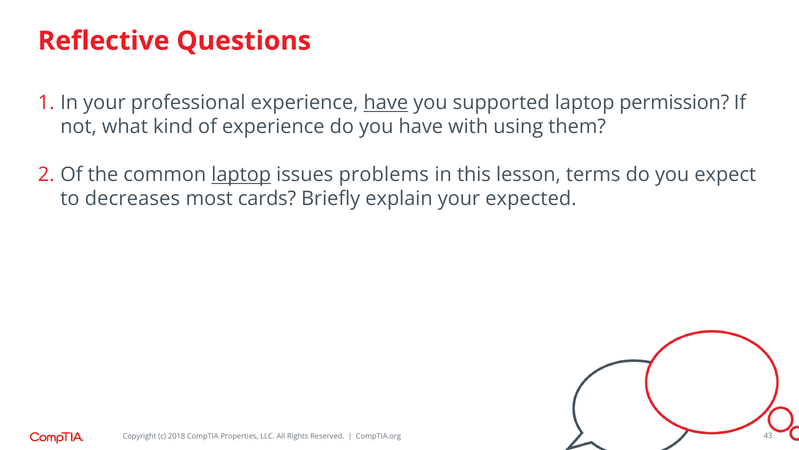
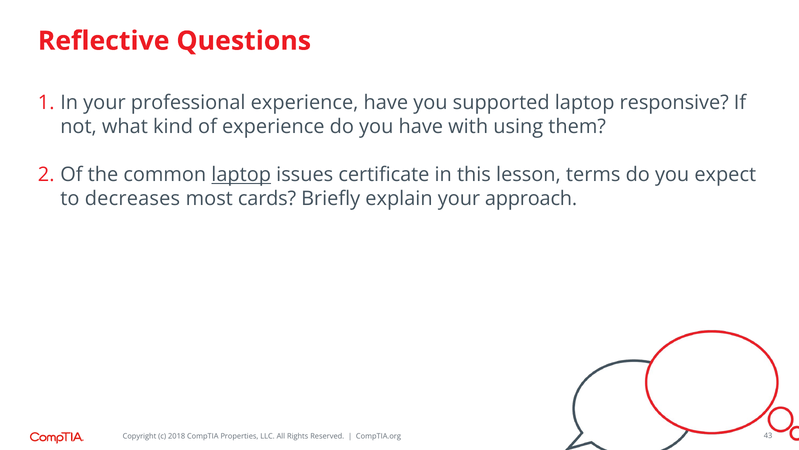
have at (386, 103) underline: present -> none
permission: permission -> responsive
problems: problems -> certificate
expected: expected -> approach
